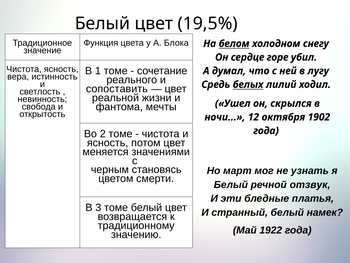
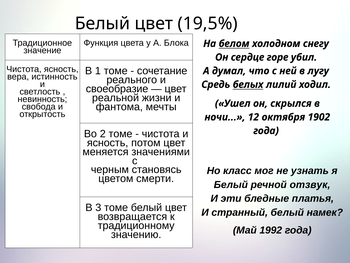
сопоставить: сопоставить -> своеобразие
март: март -> класс
1922: 1922 -> 1992
